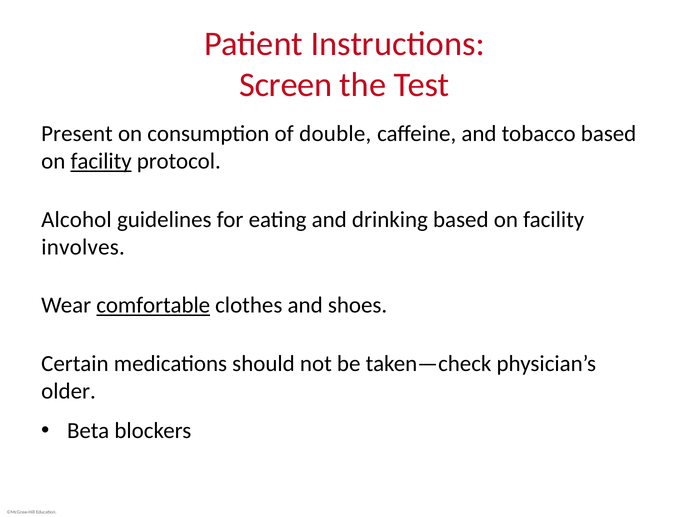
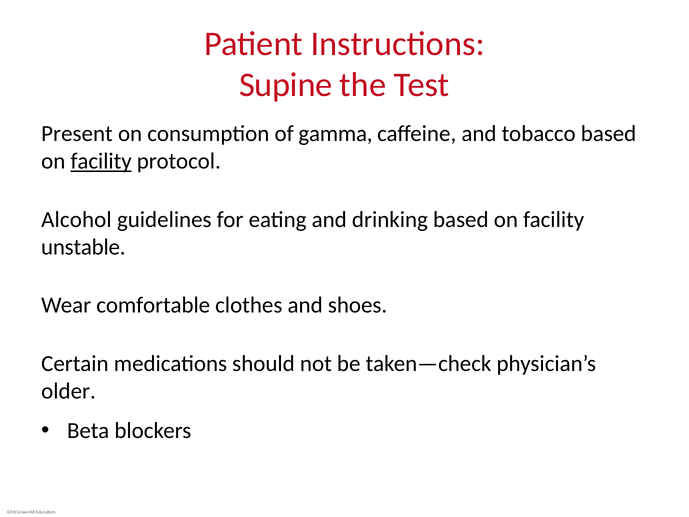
Screen: Screen -> Supine
double: double -> gamma
involves: involves -> unstable
comfortable underline: present -> none
